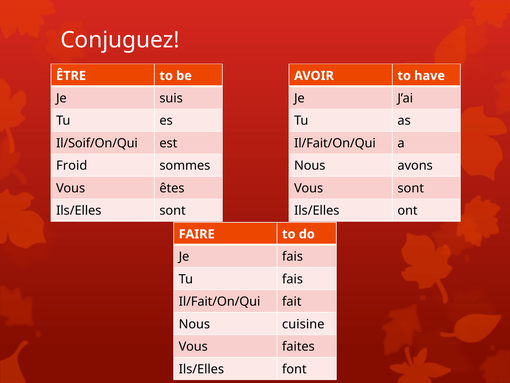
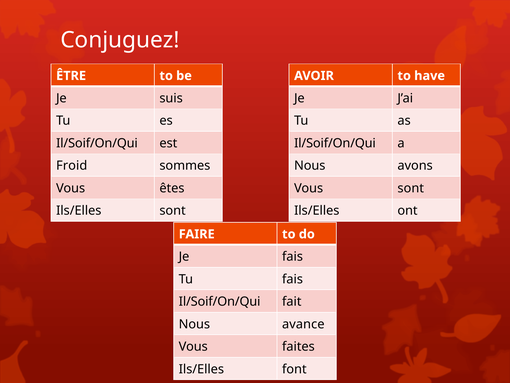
Il/Fait/On/Qui at (335, 143): Il/Fait/On/Qui -> Il/Soif/On/Qui
Il/Fait/On/Qui at (220, 301): Il/Fait/On/Qui -> Il/Soif/On/Qui
cuisine: cuisine -> avance
